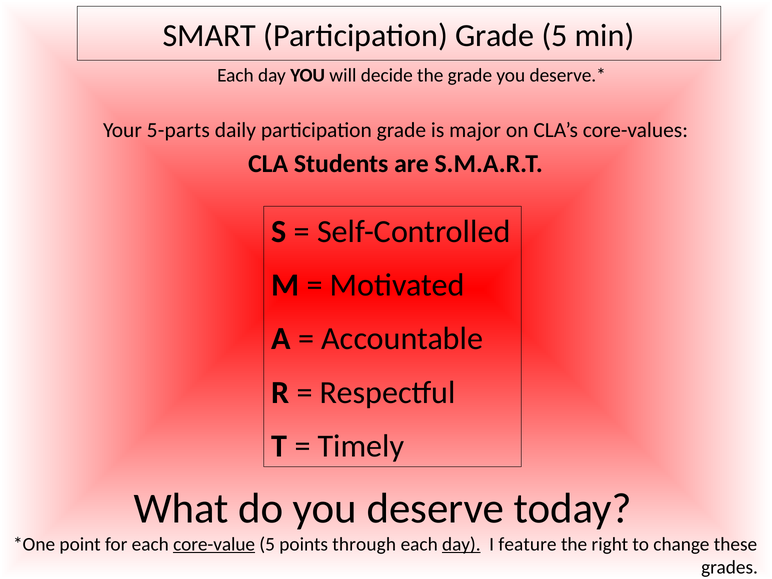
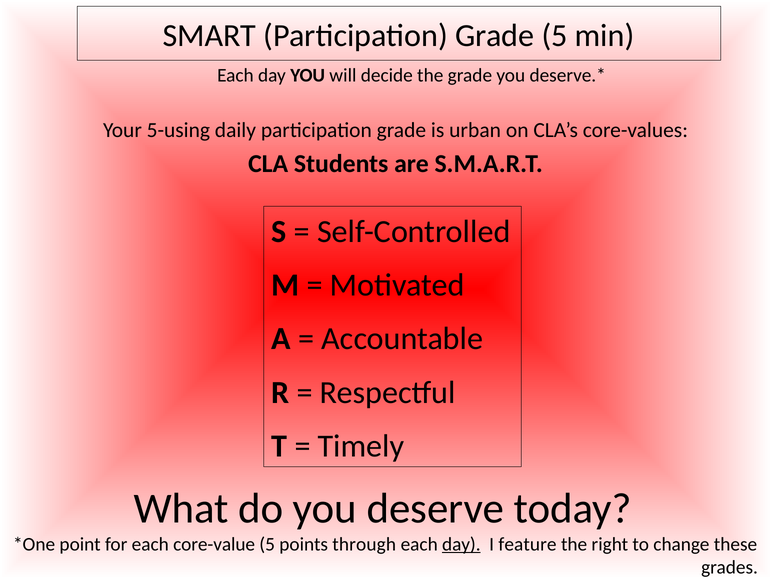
5-parts: 5-parts -> 5-using
major: major -> urban
core-value underline: present -> none
